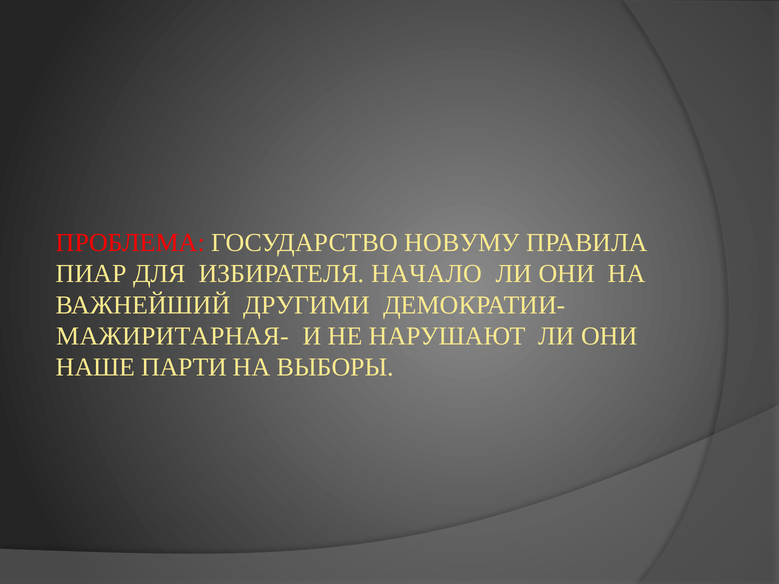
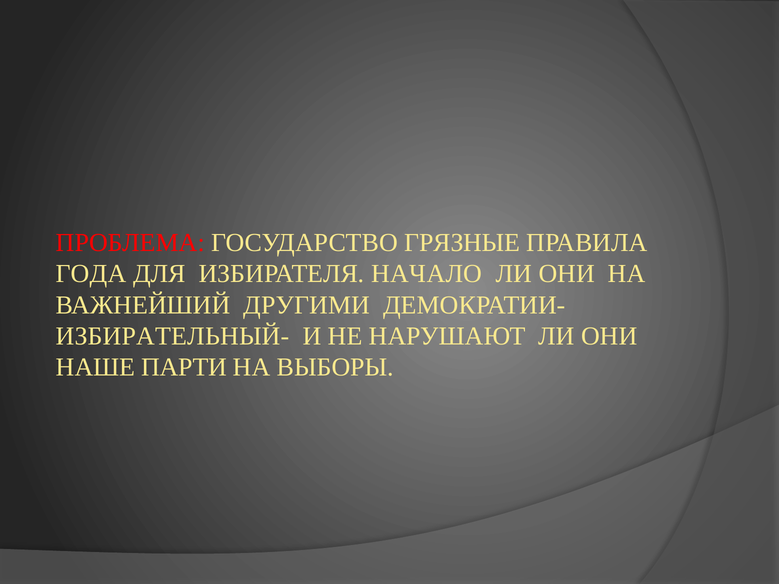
НОВУМУ: НОВУМУ -> ГРЯЗНЫЕ
ПИАР: ПИАР -> ГОДА
МАЖИРИТАРНАЯ-: МАЖИРИТАРНАЯ- -> ИЗБИРАТЕЛЬНЫЙ-
